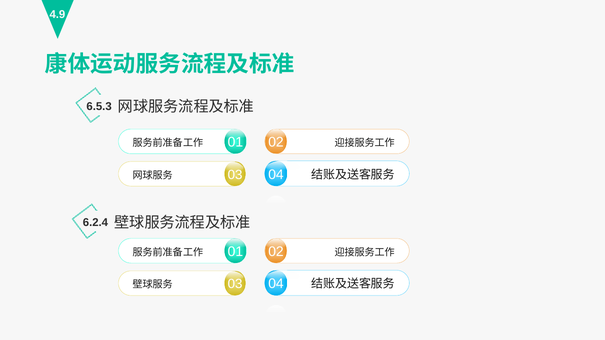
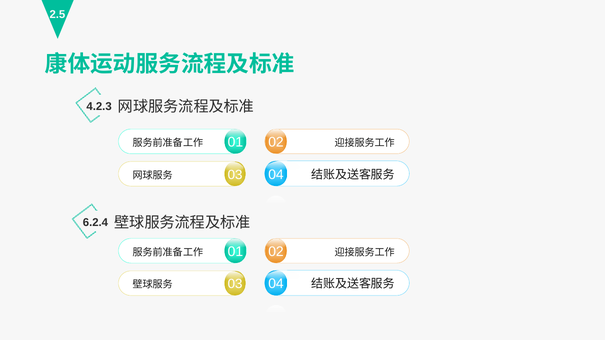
4.9: 4.9 -> 2.5
6.5.3: 6.5.3 -> 4.2.3
